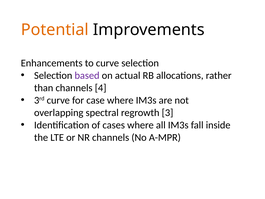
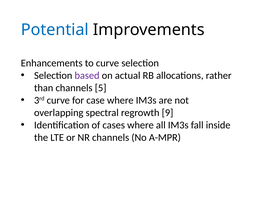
Potential colour: orange -> blue
4: 4 -> 5
3: 3 -> 9
